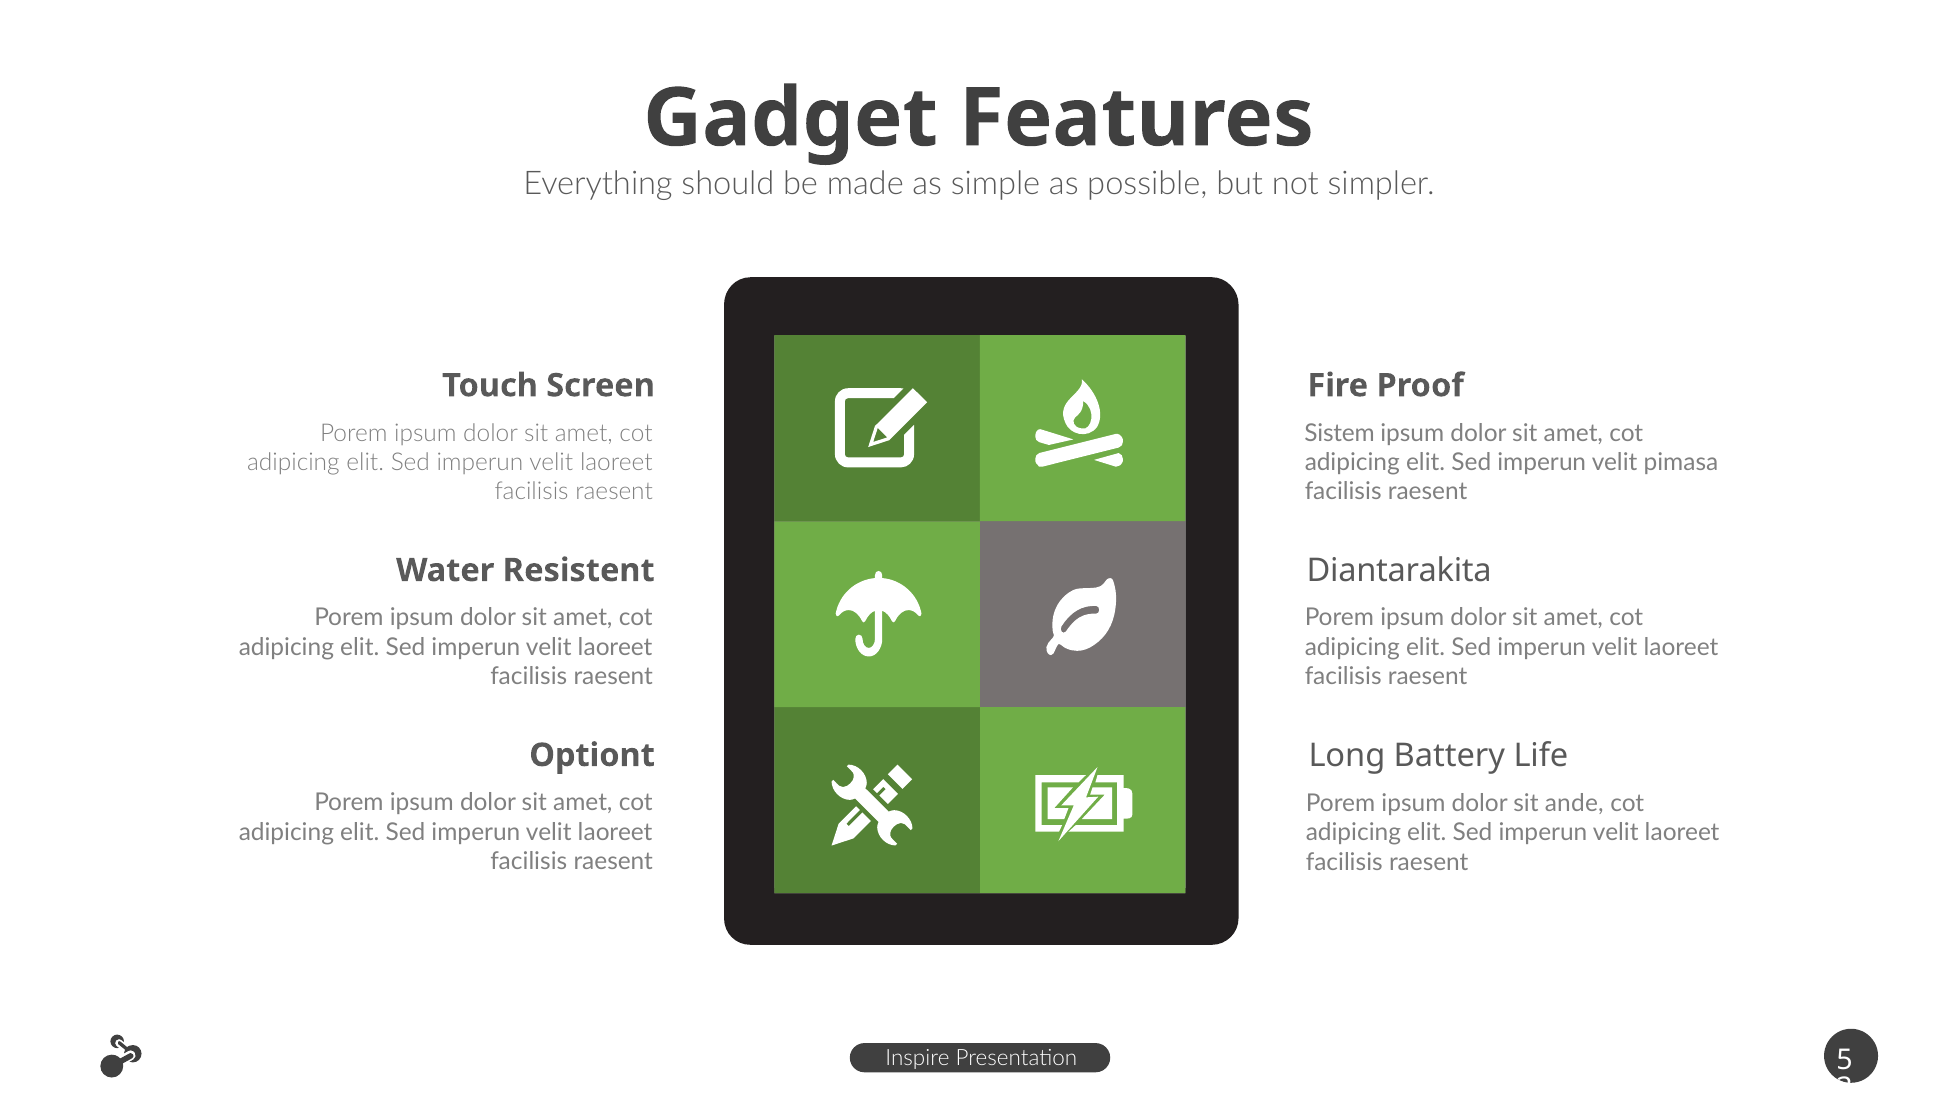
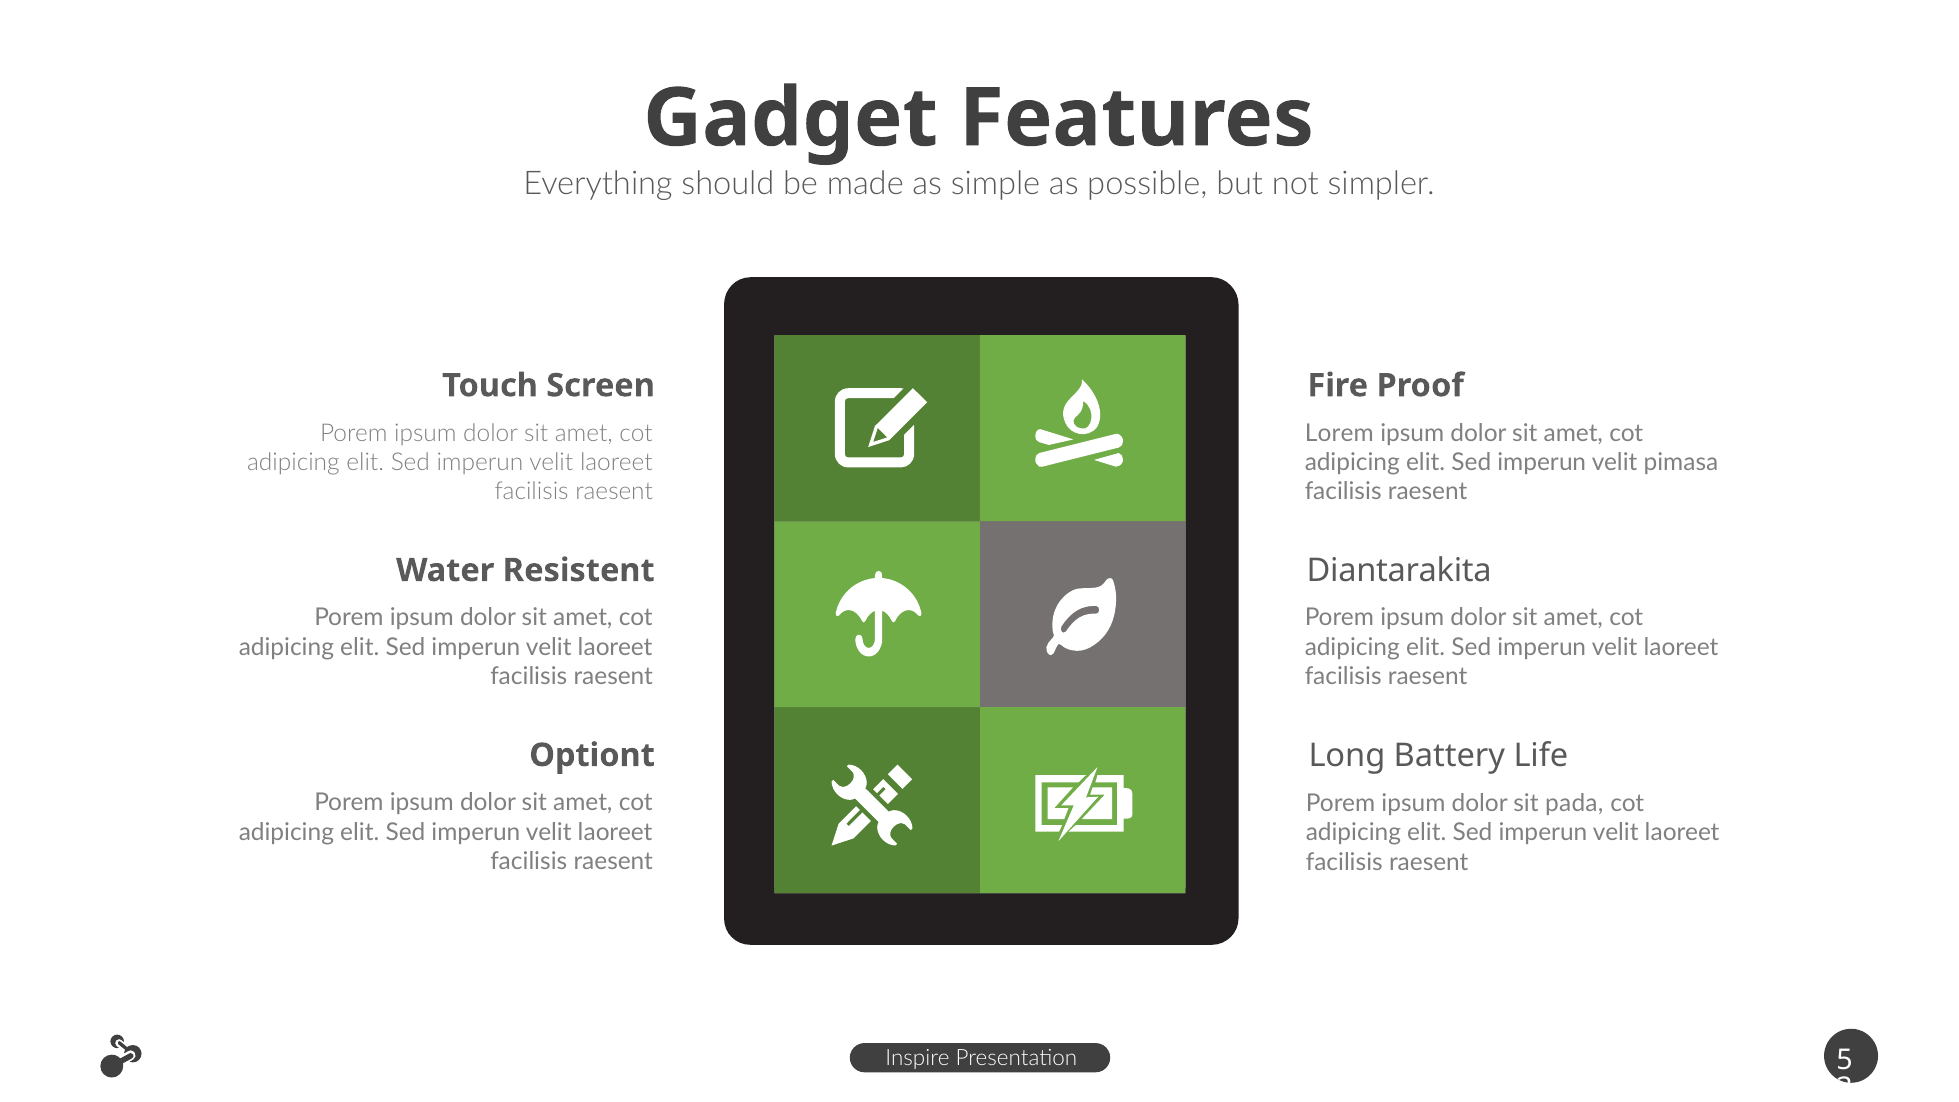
Sistem: Sistem -> Lorem
ande: ande -> pada
